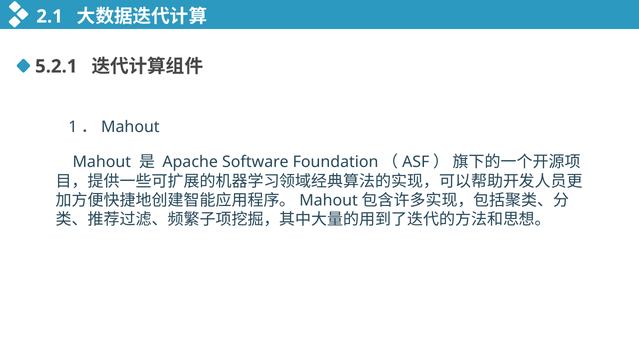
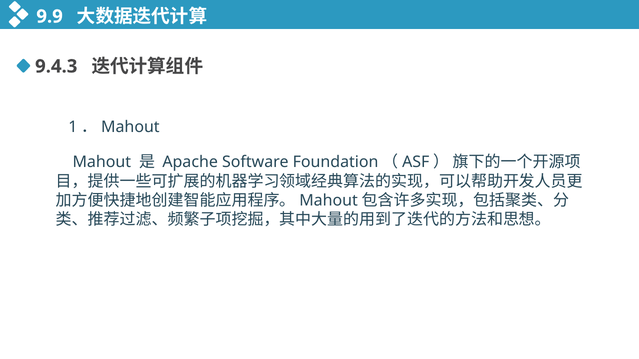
2.1: 2.1 -> 9.9
5.2.1: 5.2.1 -> 9.4.3
